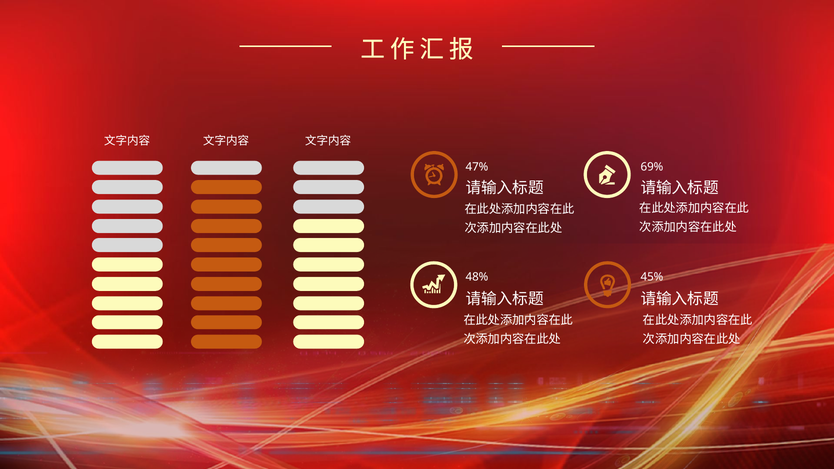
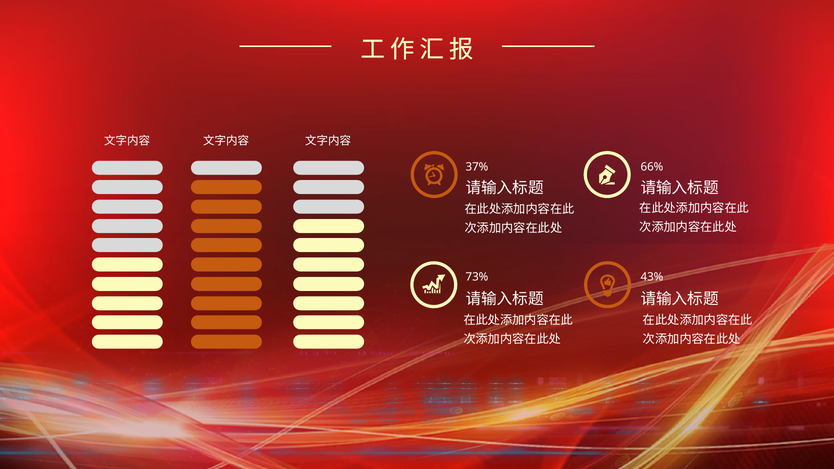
47%: 47% -> 37%
69%: 69% -> 66%
48%: 48% -> 73%
45%: 45% -> 43%
